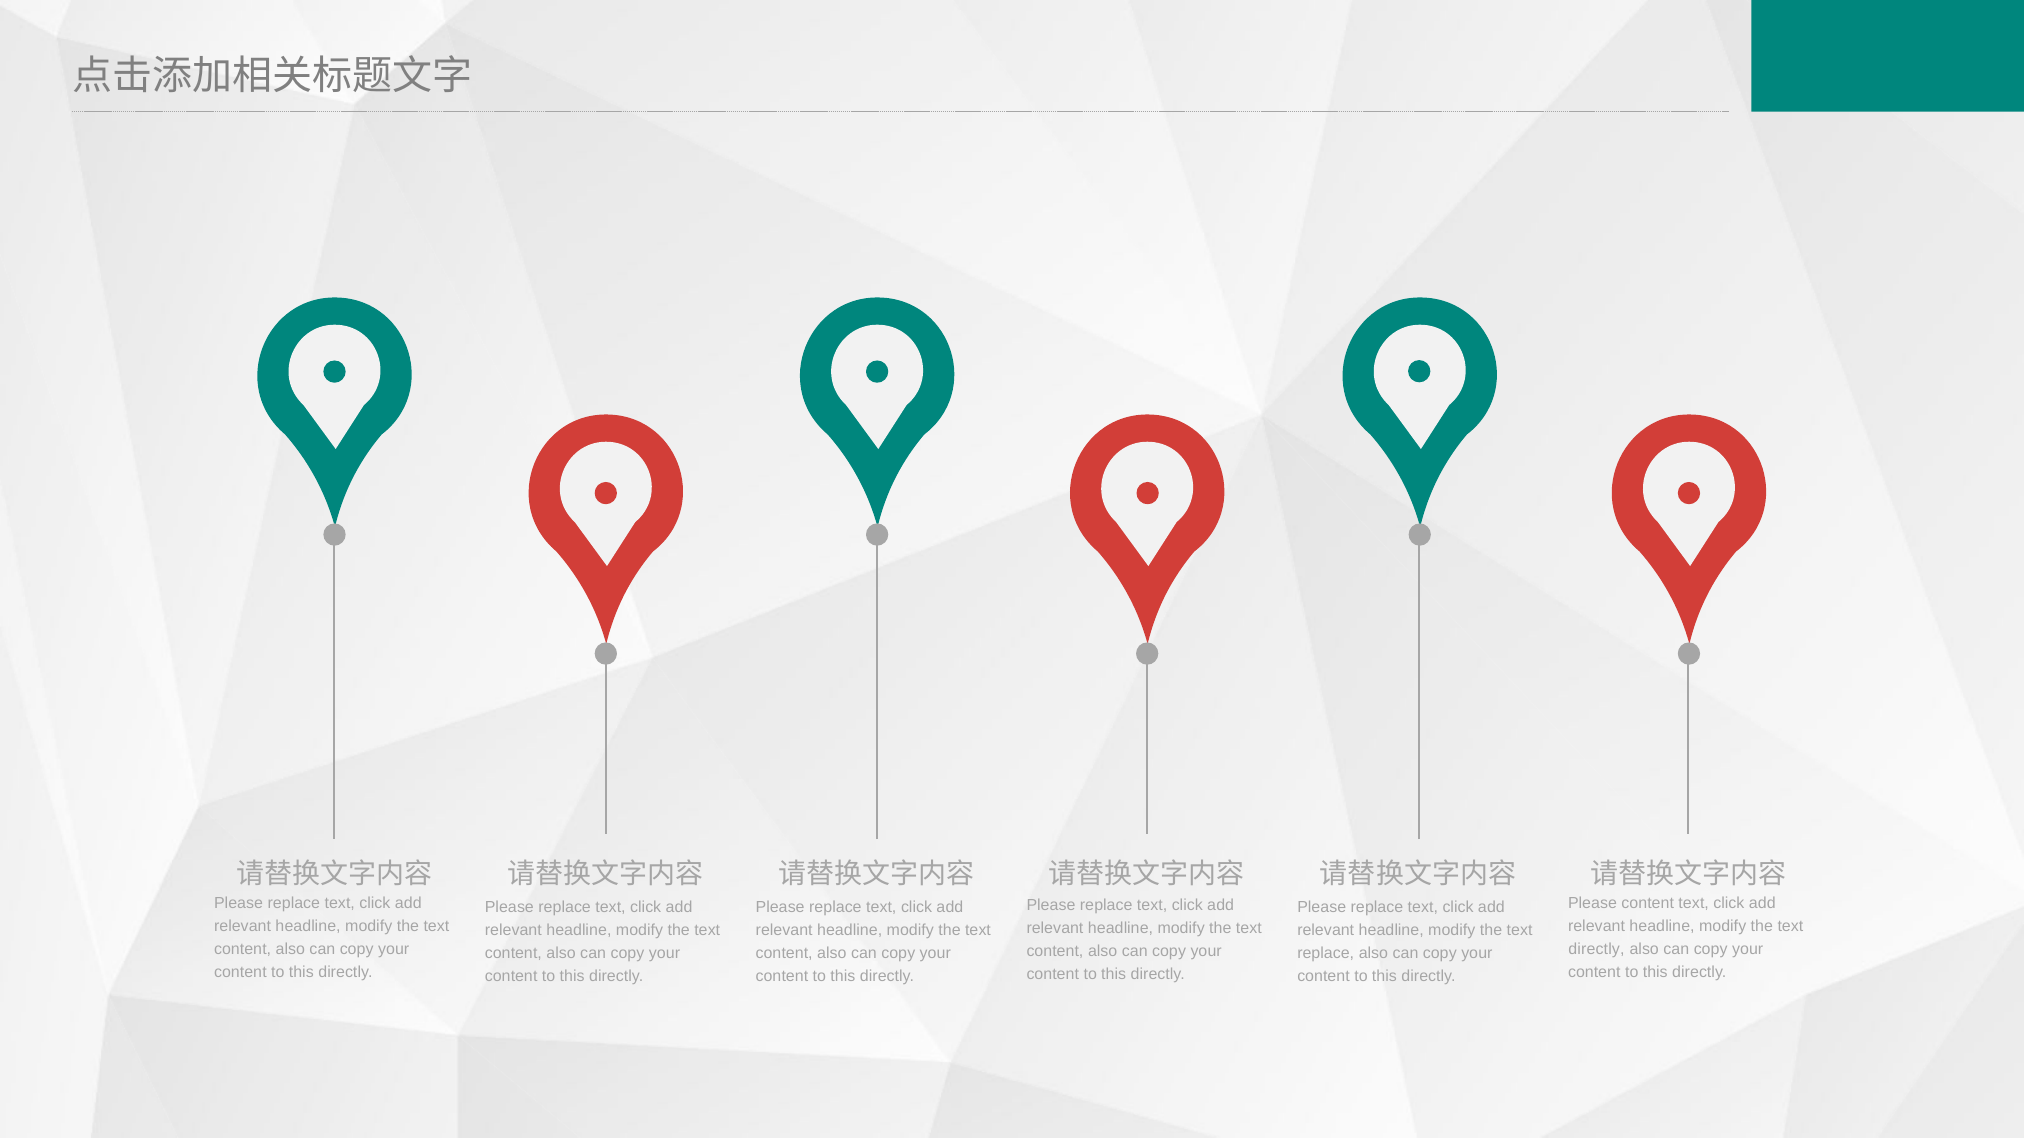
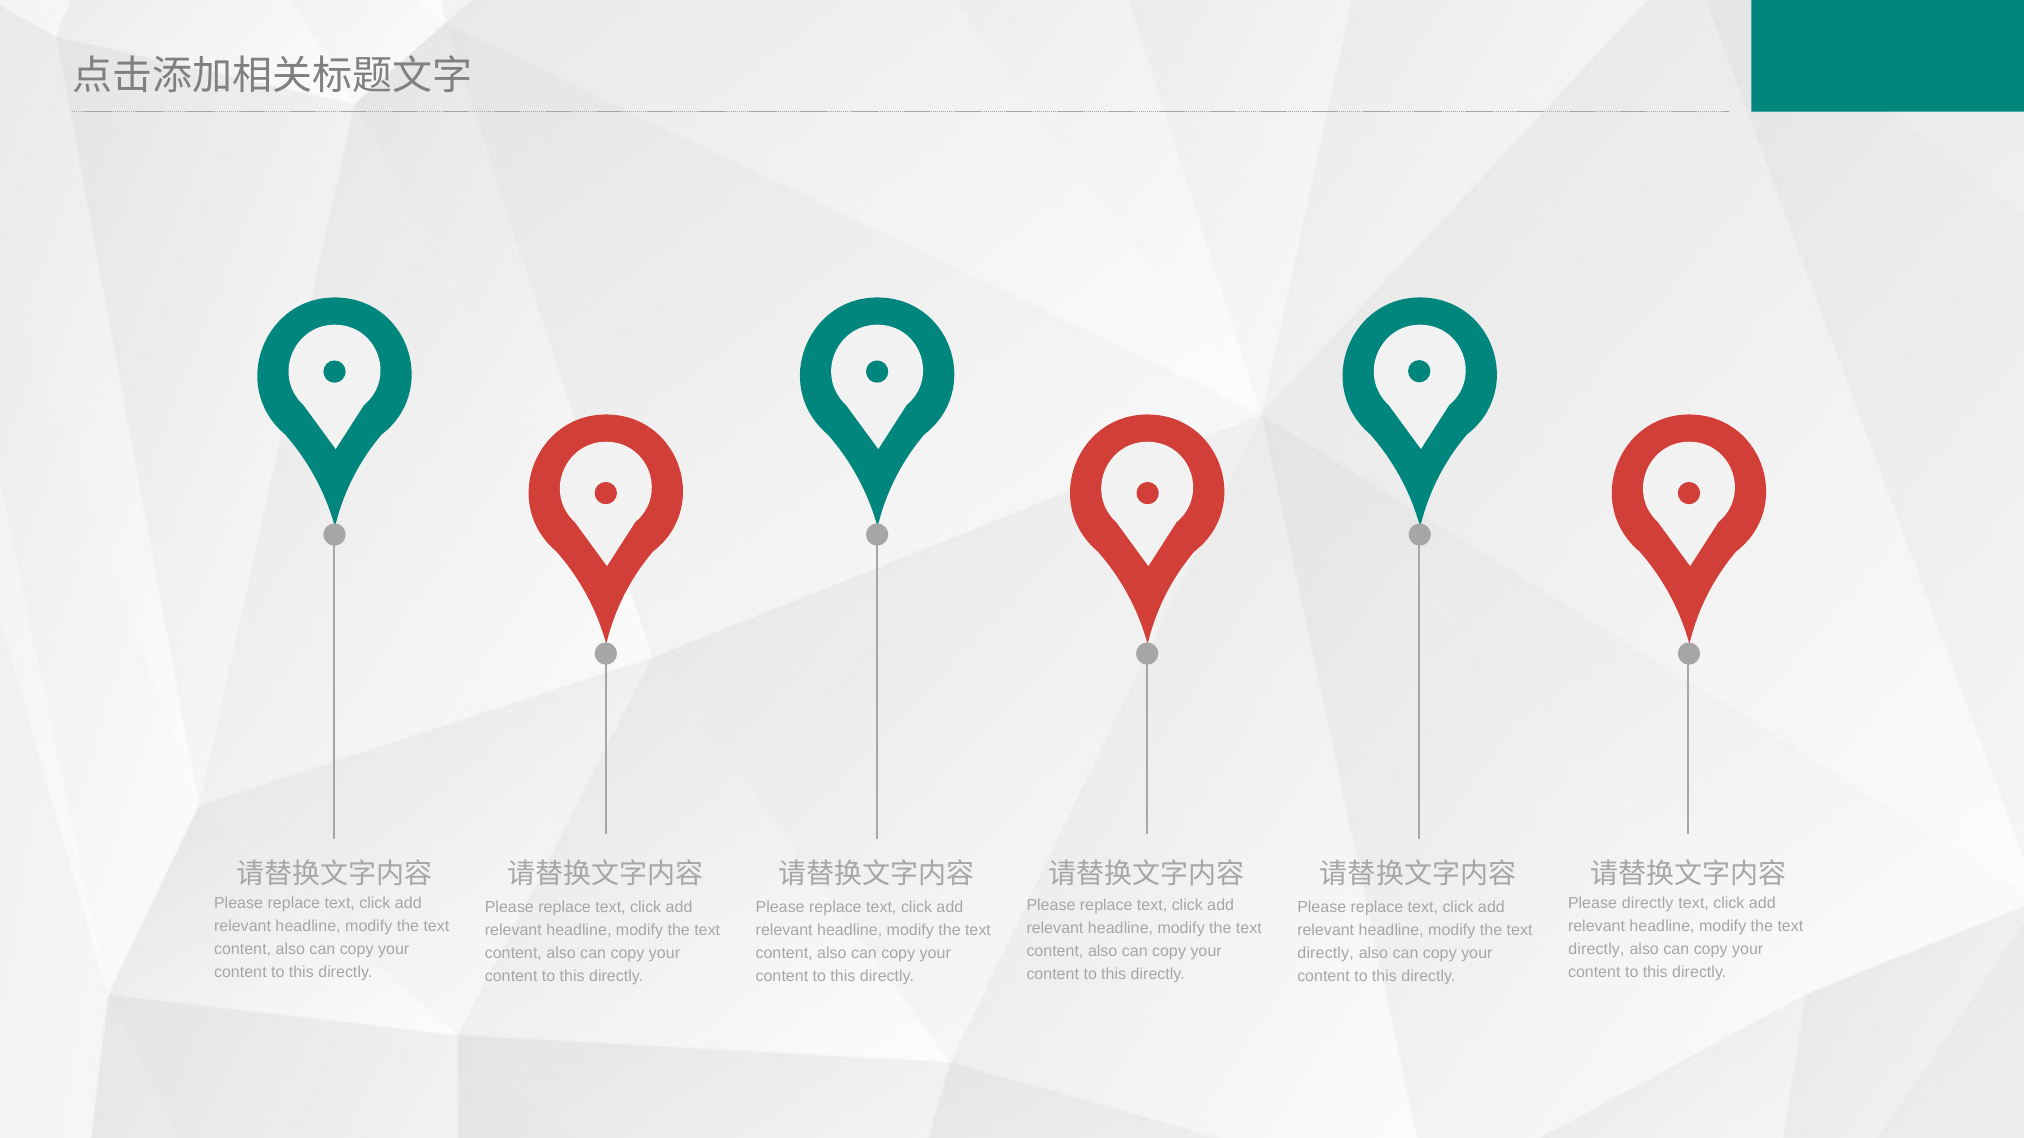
Please content: content -> directly
replace at (1326, 954): replace -> directly
